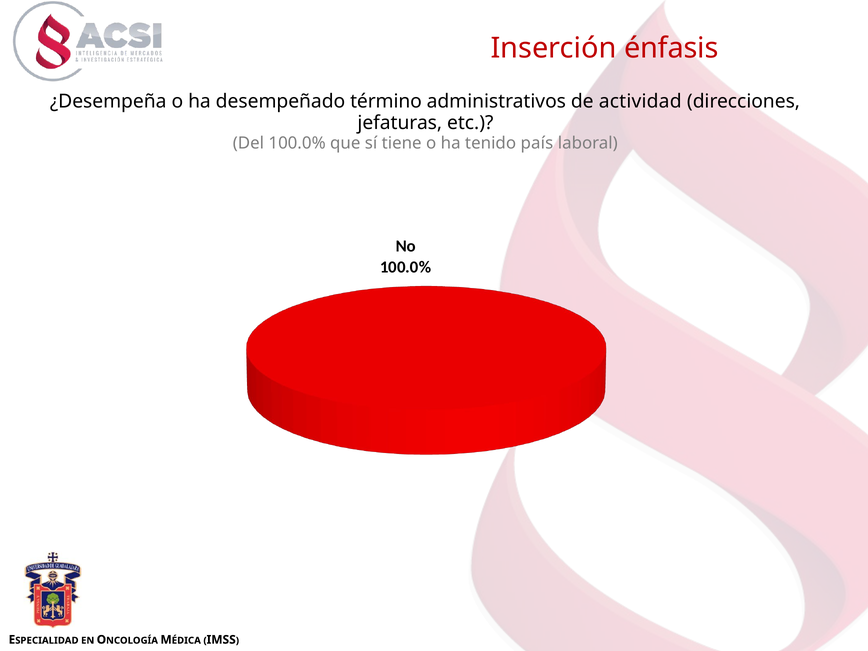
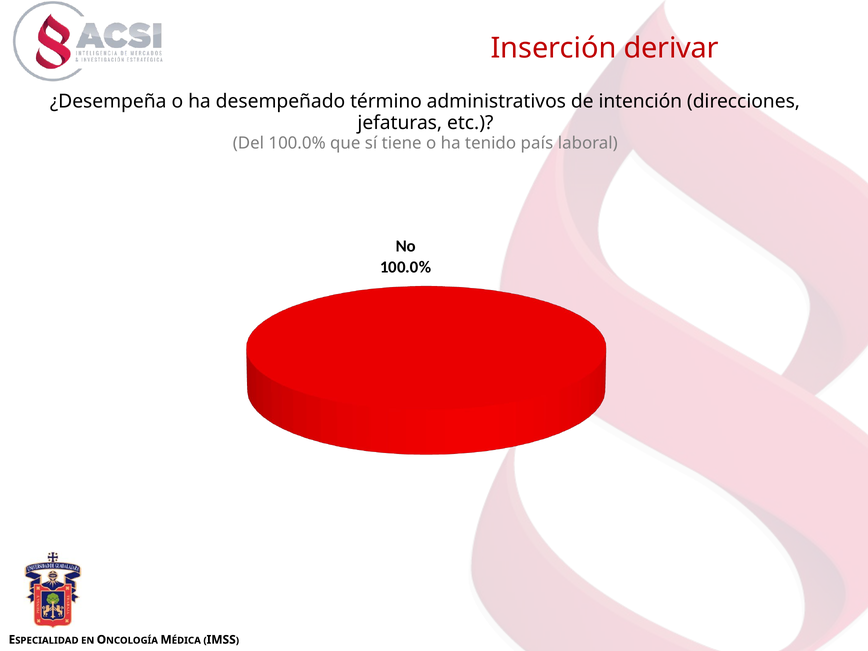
énfasis: énfasis -> derivar
actividad: actividad -> intención
